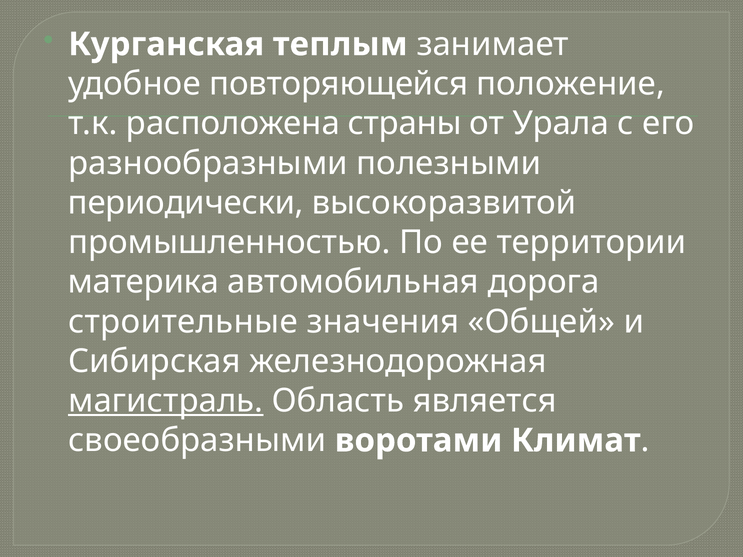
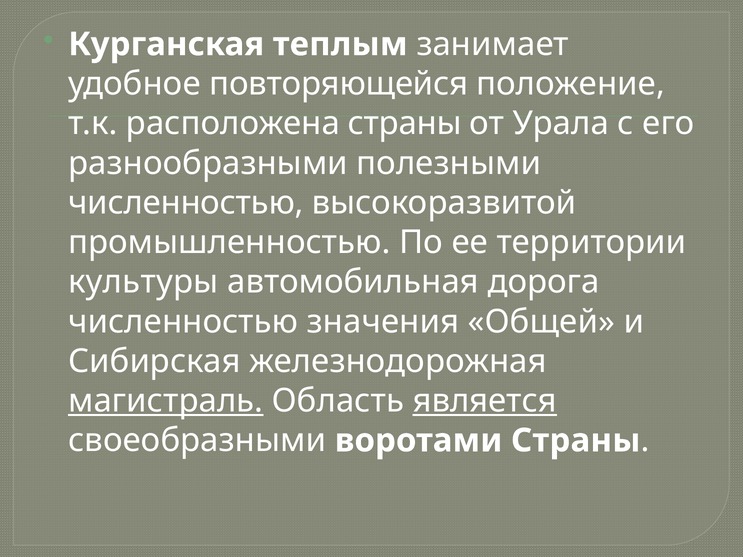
периодически at (186, 203): периодически -> численностью
материка: материка -> культуры
строительные at (183, 322): строительные -> численностью
является underline: none -> present
воротами Климат: Климат -> Страны
